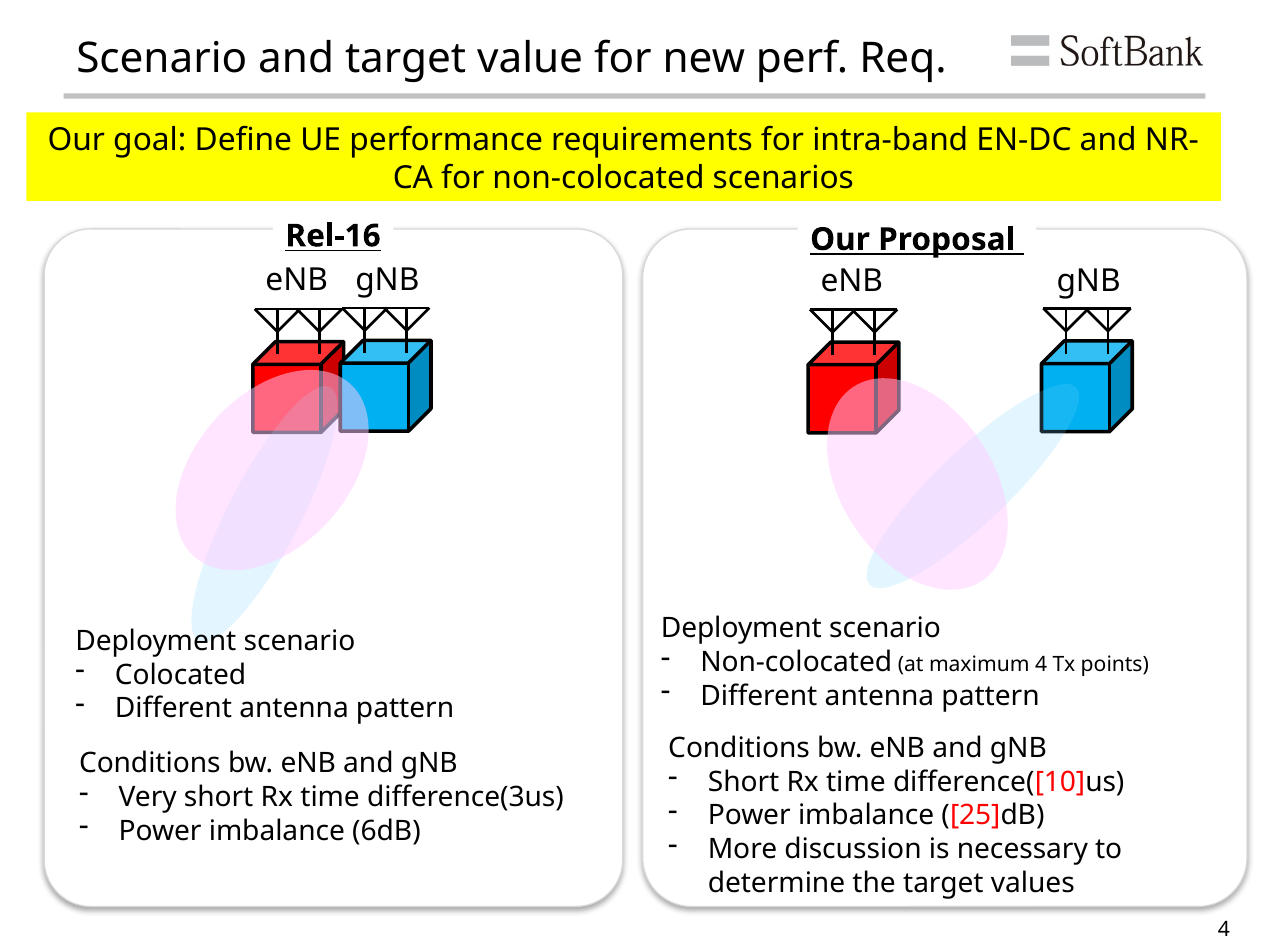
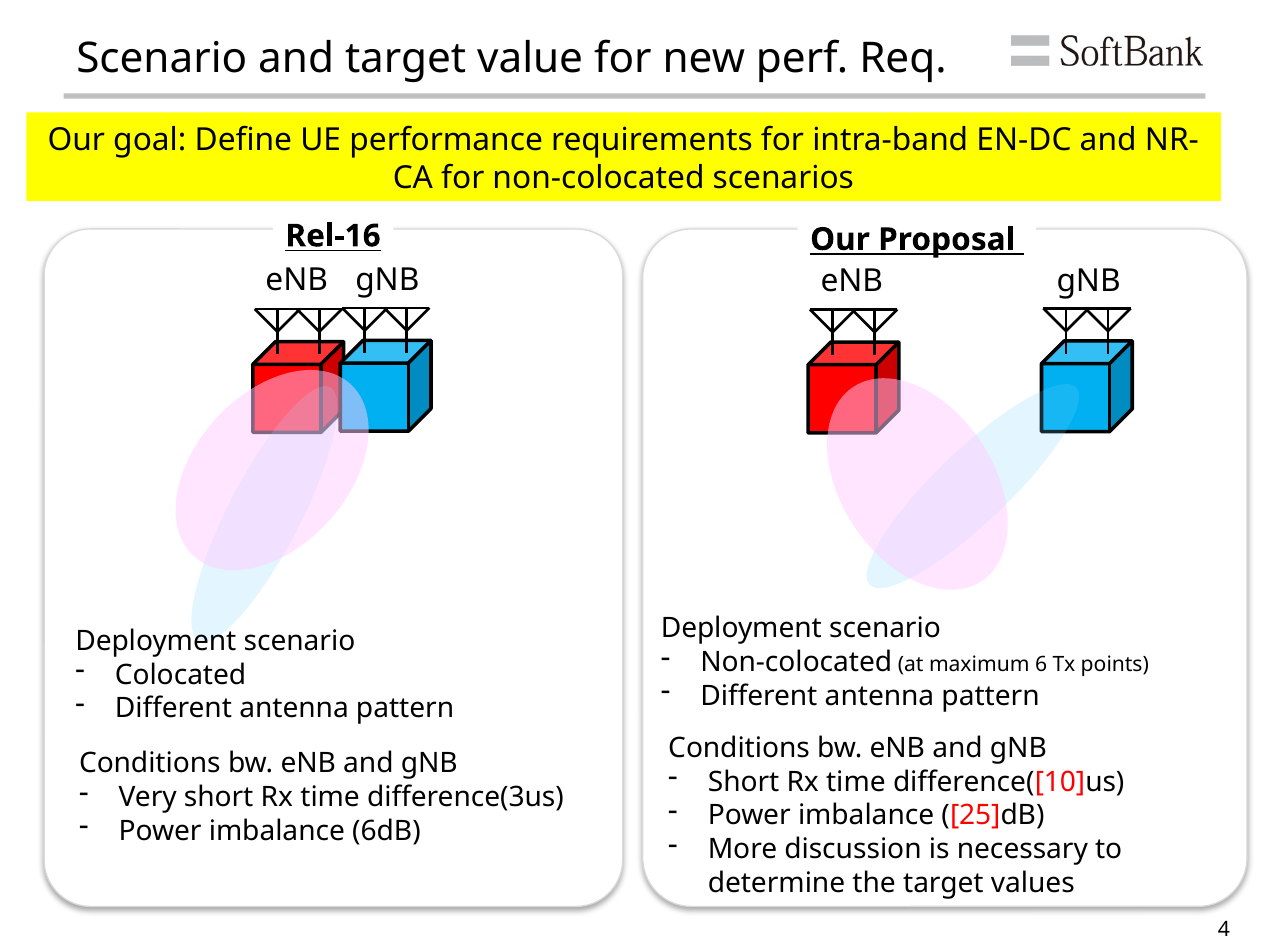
maximum 4: 4 -> 6
